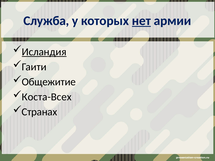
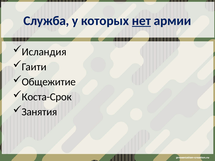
Исландия underline: present -> none
Коста-Всех: Коста-Всех -> Коста-Срок
Странах: Странах -> Занятия
